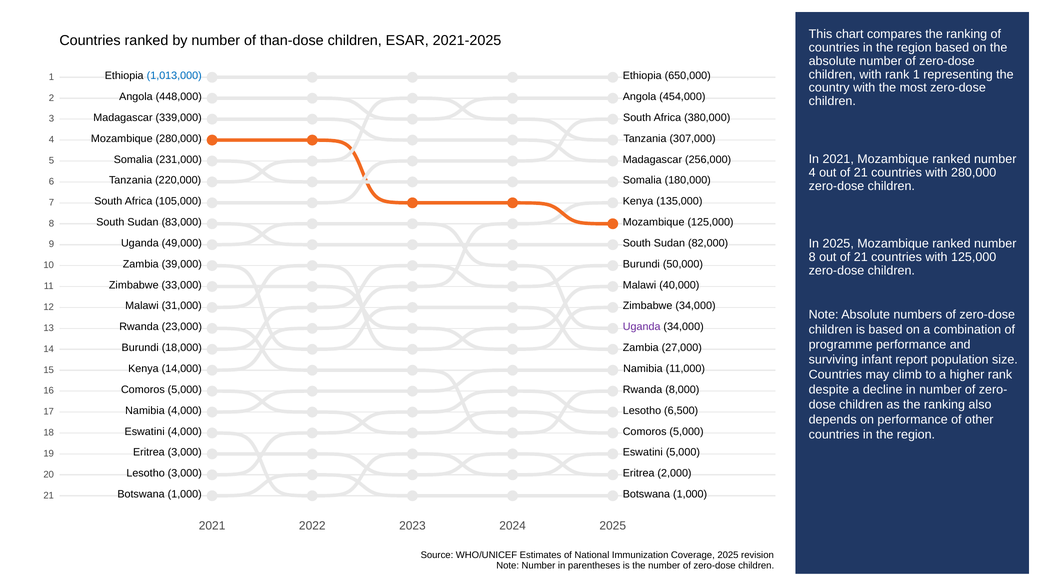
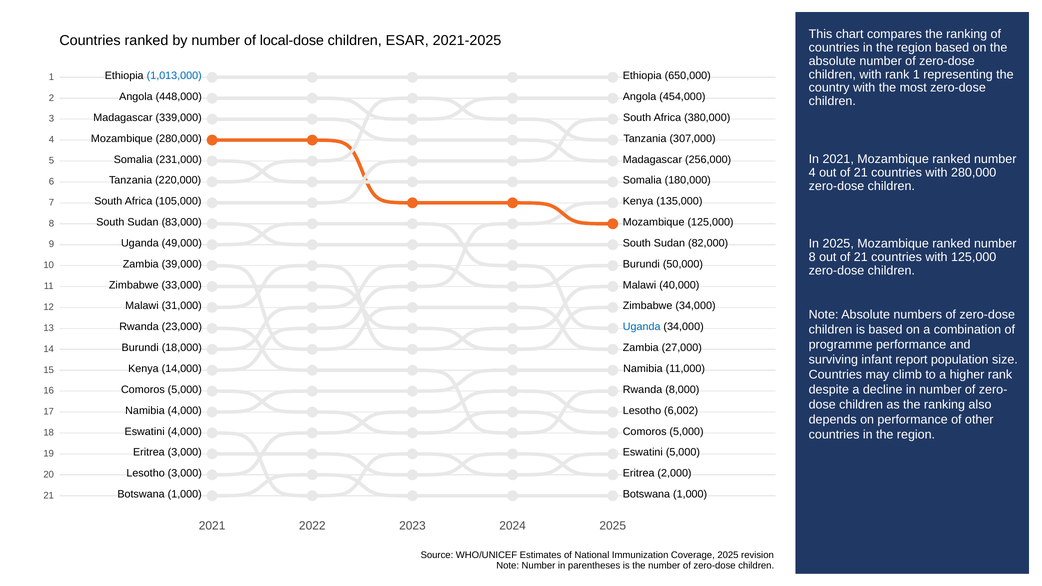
than-dose: than-dose -> local-dose
Uganda at (642, 327) colour: purple -> blue
6,500: 6,500 -> 6,002
